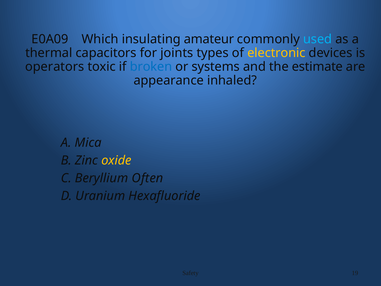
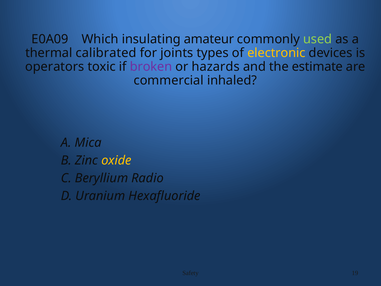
used colour: light blue -> light green
capacitors: capacitors -> calibrated
broken colour: blue -> purple
systems: systems -> hazards
appearance: appearance -> commercial
Often: Often -> Radio
